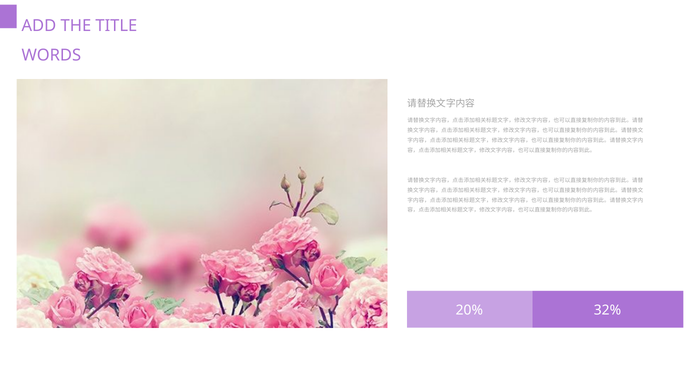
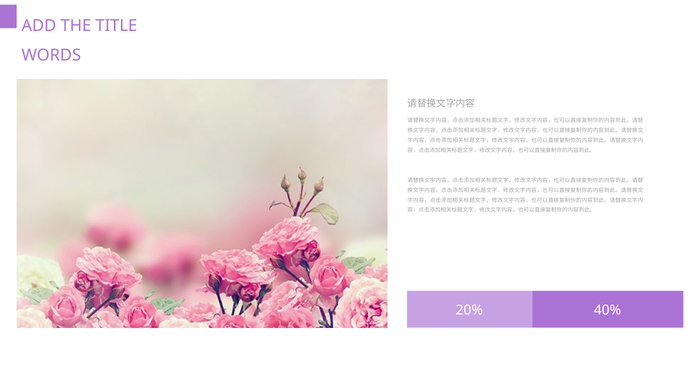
32%: 32% -> 40%
